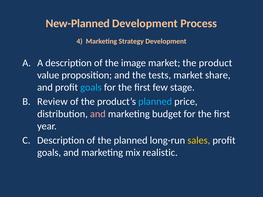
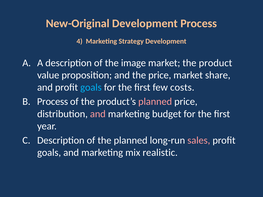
New-Planned: New-Planned -> New-Original
the tests: tests -> price
stage: stage -> costs
Review at (52, 102): Review -> Process
planned at (155, 102) colour: light blue -> pink
sales colour: yellow -> pink
